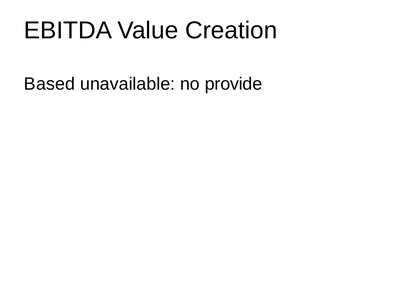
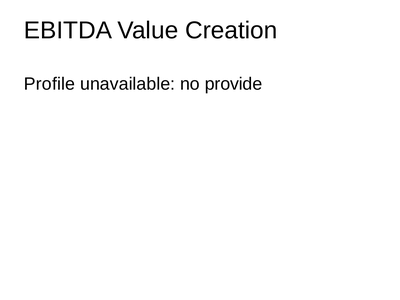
Based: Based -> Profile
